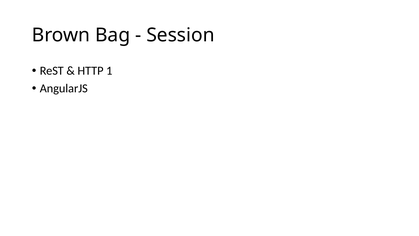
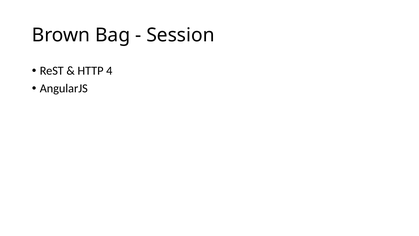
1: 1 -> 4
